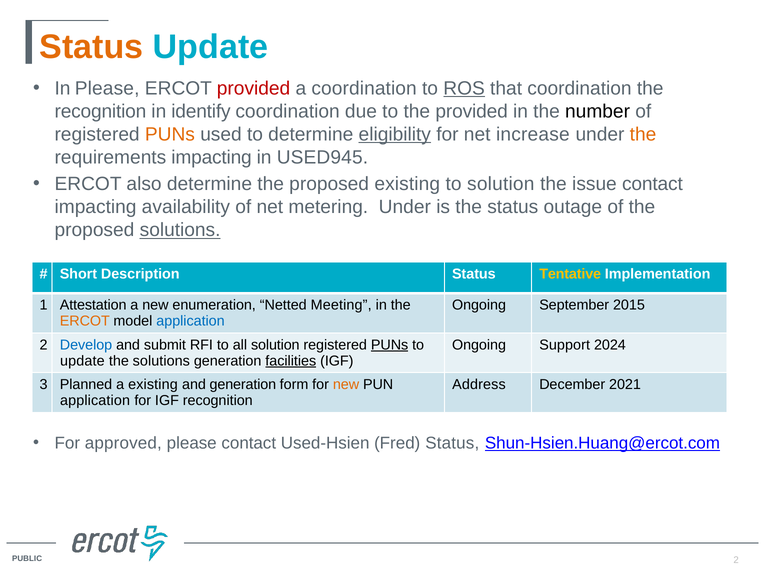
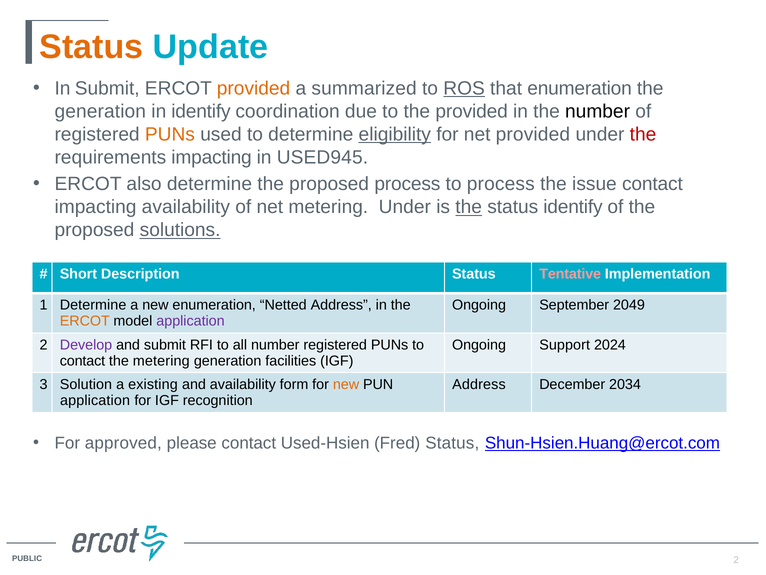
In Please: Please -> Submit
provided at (254, 88) colour: red -> orange
a coordination: coordination -> summarized
that coordination: coordination -> enumeration
recognition at (100, 111): recognition -> generation
net increase: increase -> provided
the at (643, 134) colour: orange -> red
proposed existing: existing -> process
to solution: solution -> process
the at (469, 207) underline: none -> present
status outage: outage -> identify
Tentative colour: yellow -> pink
1 Attestation: Attestation -> Determine
Netted Meeting: Meeting -> Address
2015: 2015 -> 2049
application at (191, 321) colour: blue -> purple
Develop colour: blue -> purple
all solution: solution -> number
PUNs at (390, 345) underline: present -> none
update at (82, 361): update -> contact
the solutions: solutions -> metering
facilities underline: present -> none
Planned: Planned -> Solution
and generation: generation -> availability
2021: 2021 -> 2034
